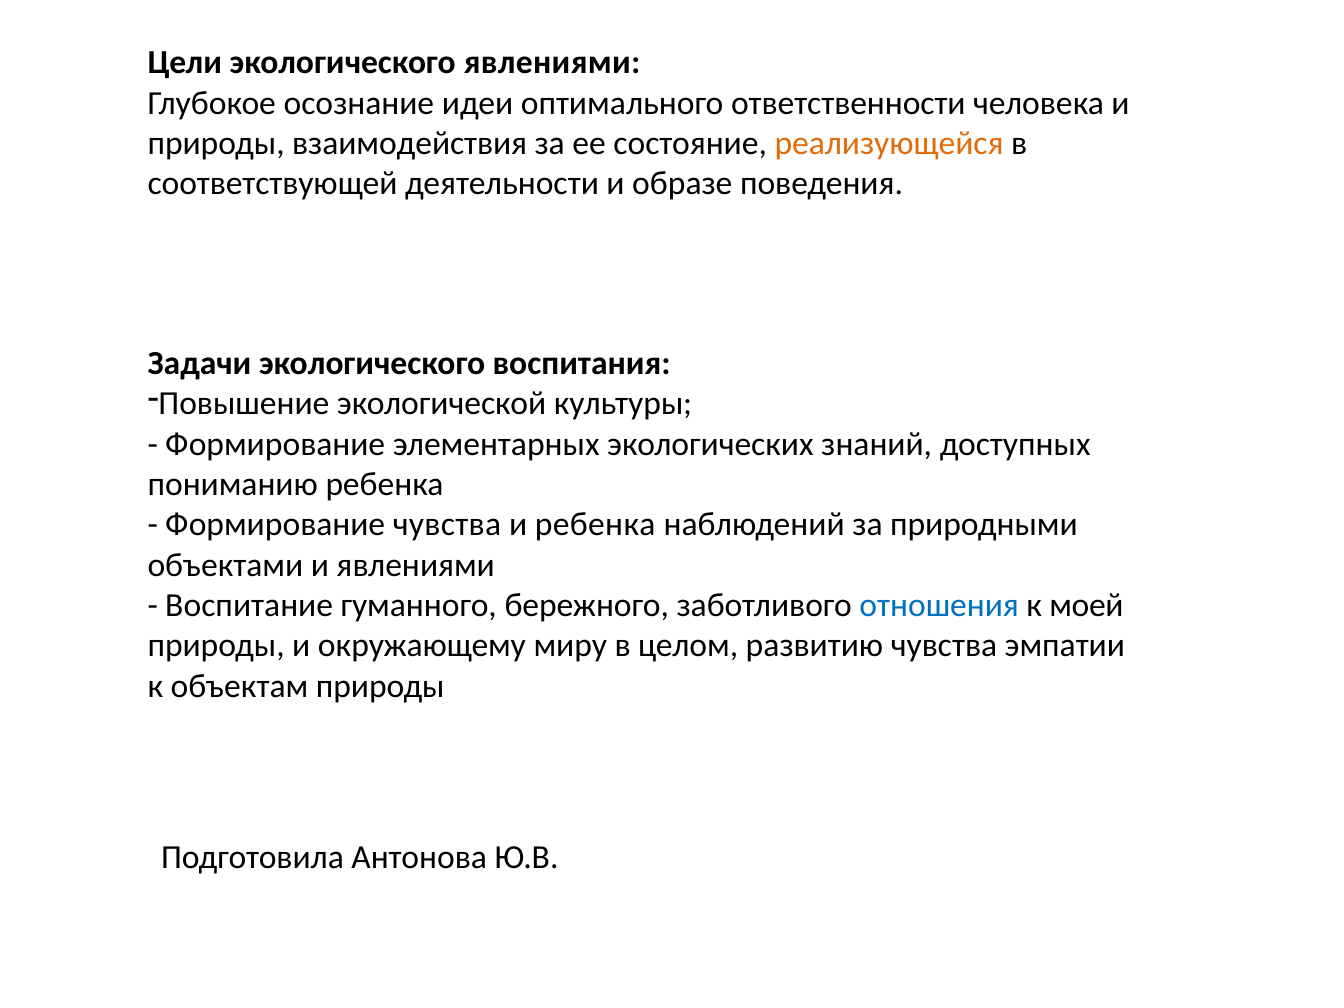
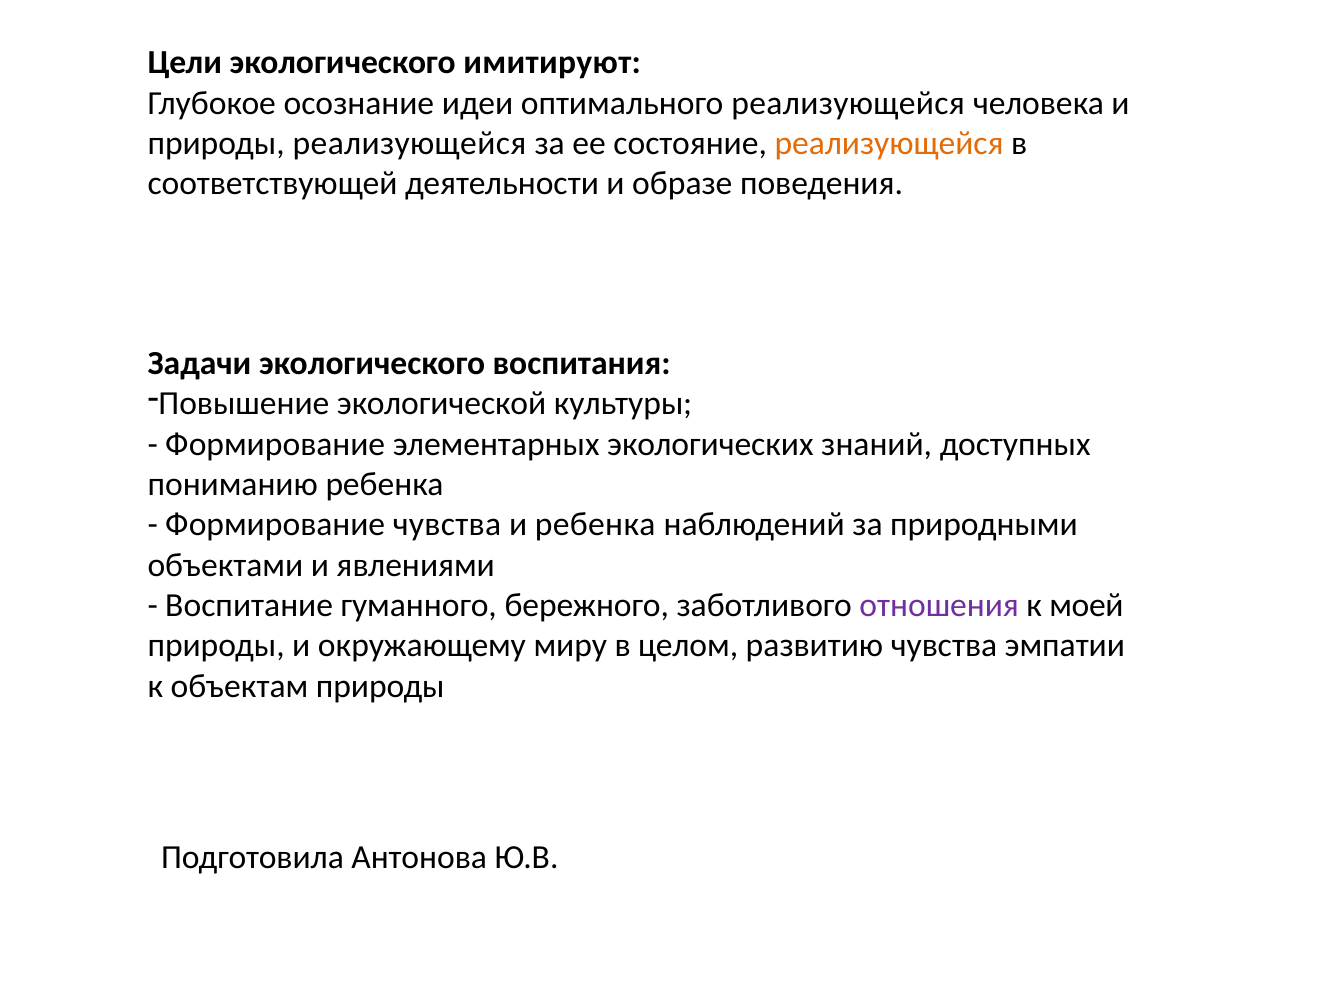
экологического явлениями: явлениями -> имитируют
оптимального ответственности: ответственности -> реализующейся
природы взаимодействия: взаимодействия -> реализующейся
отношения colour: blue -> purple
